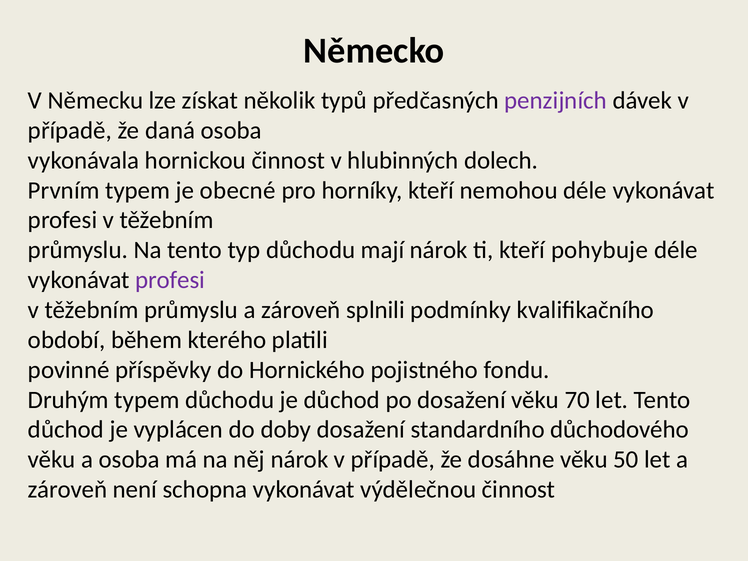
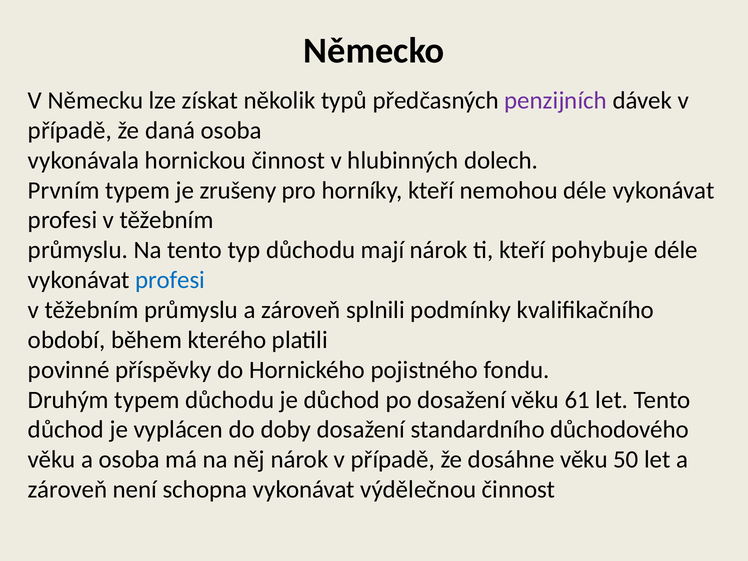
obecné: obecné -> zrušeny
profesi at (170, 280) colour: purple -> blue
70: 70 -> 61
